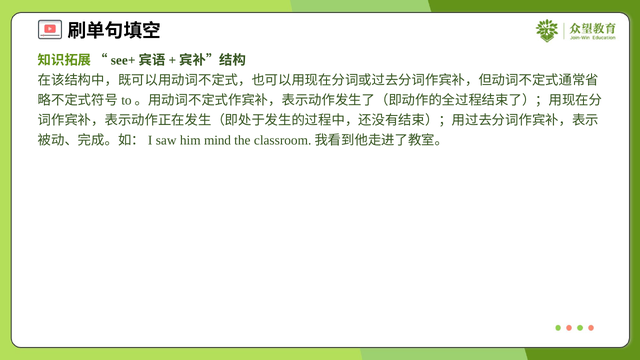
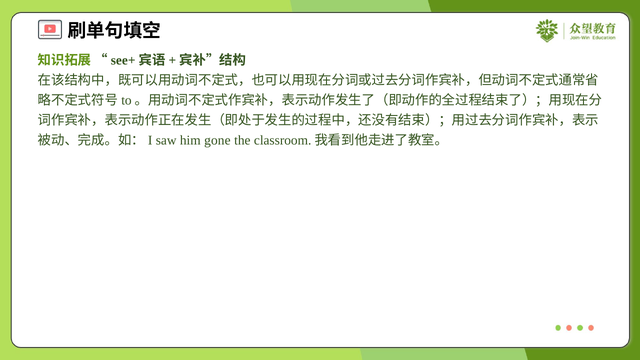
mind: mind -> gone
